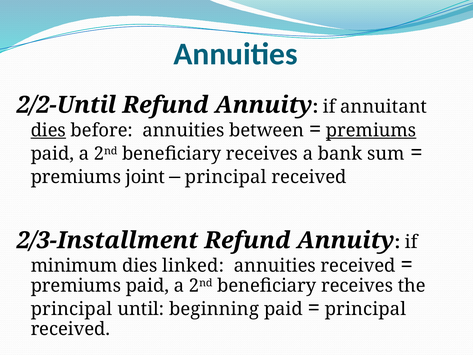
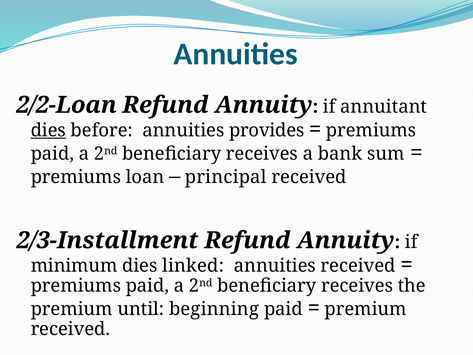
2/2-Until: 2/2-Until -> 2/2-Loan
between: between -> provides
premiums at (371, 130) underline: present -> none
joint: joint -> loan
principal at (72, 309): principal -> premium
principal at (365, 309): principal -> premium
